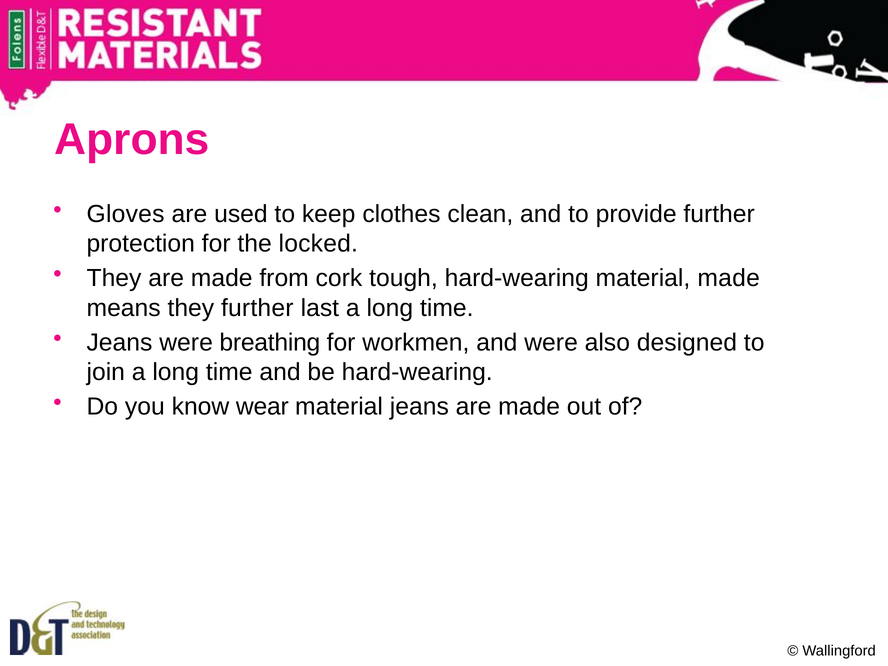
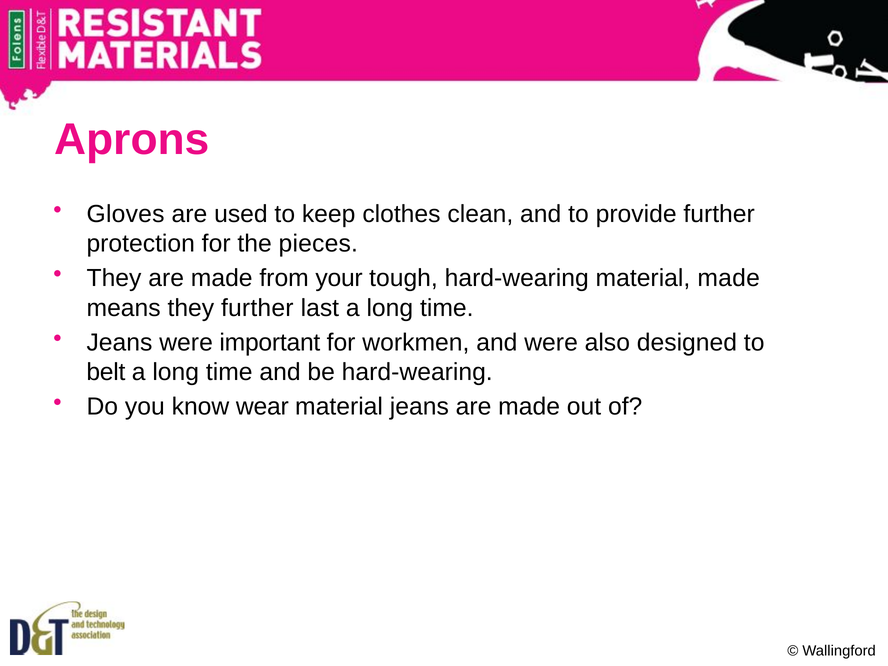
locked: locked -> pieces
cork: cork -> your
breathing: breathing -> important
join: join -> belt
